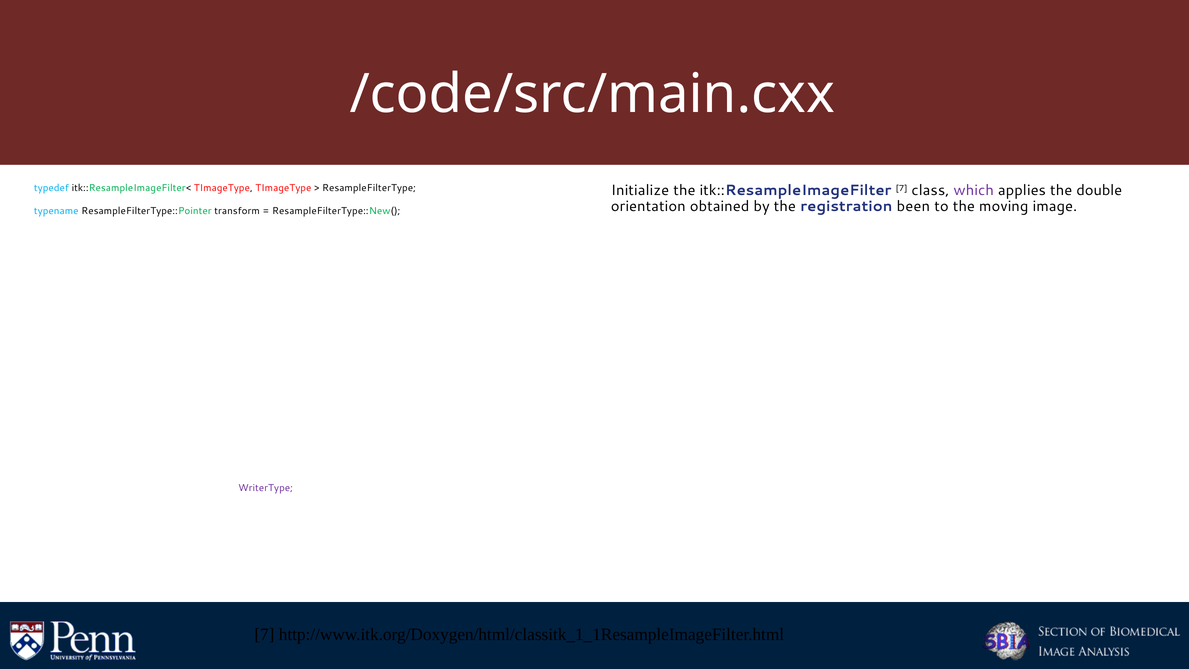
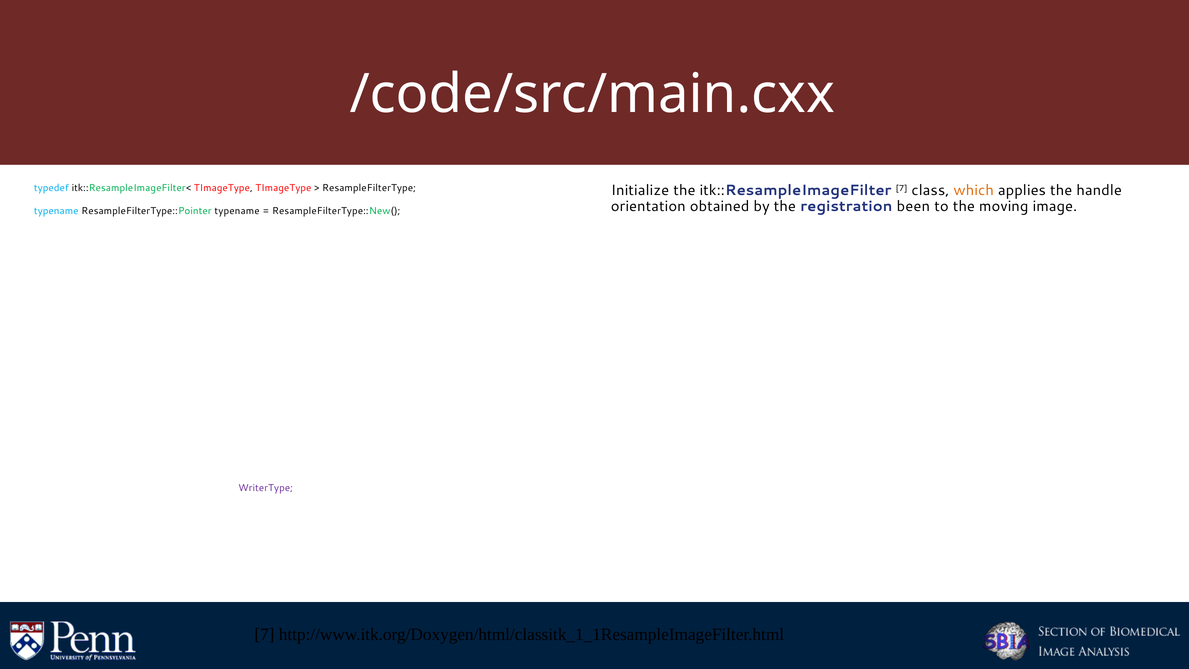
which colour: purple -> orange
double: double -> handle
ResampleFilterType::Pointer transform: transform -> typename
